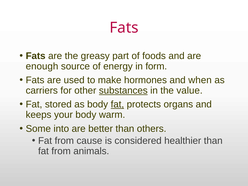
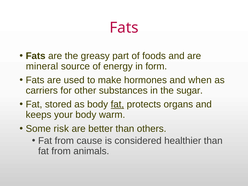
enough: enough -> mineral
substances underline: present -> none
value: value -> sugar
into: into -> risk
